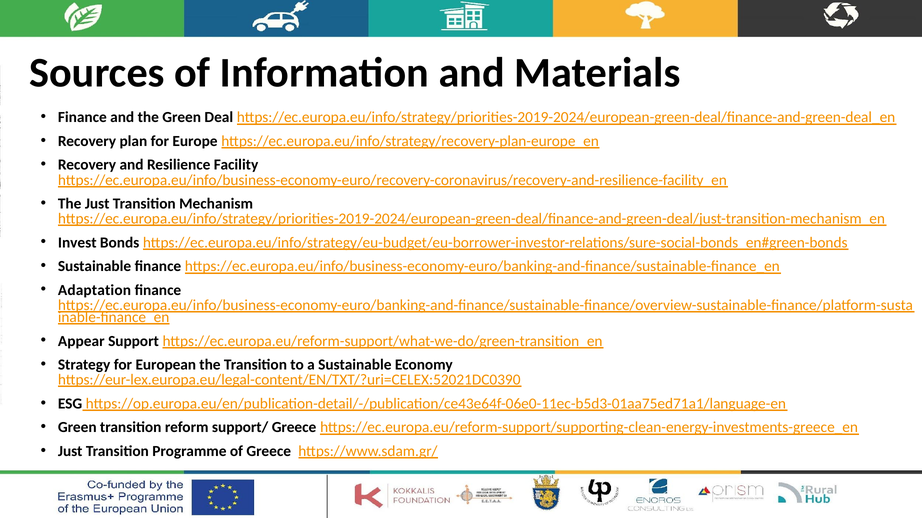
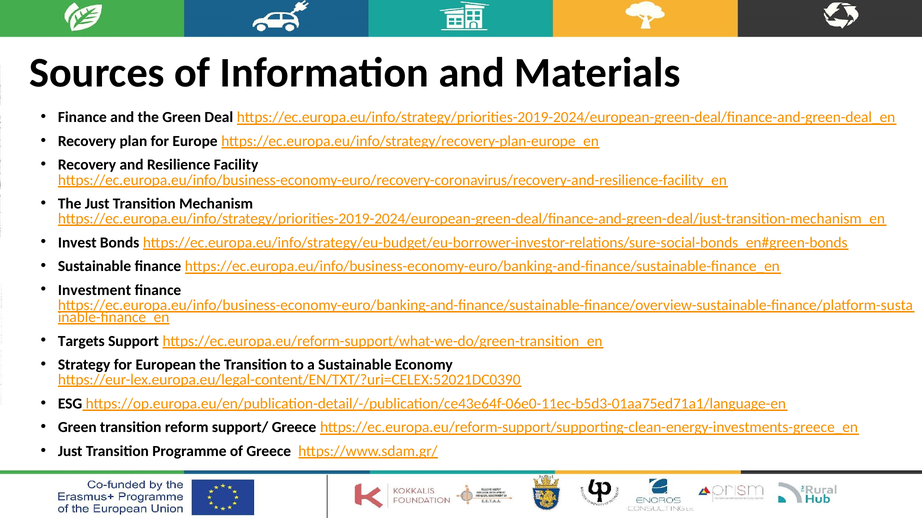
Adaptation: Adaptation -> Investment
Appear: Appear -> Targets
